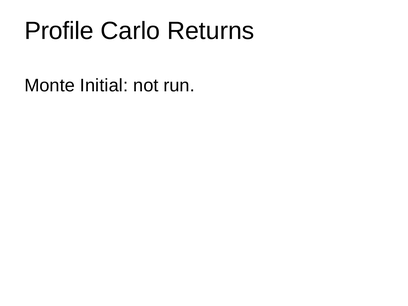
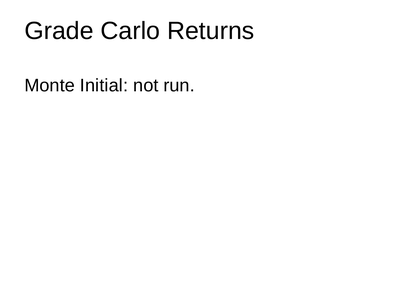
Profile: Profile -> Grade
